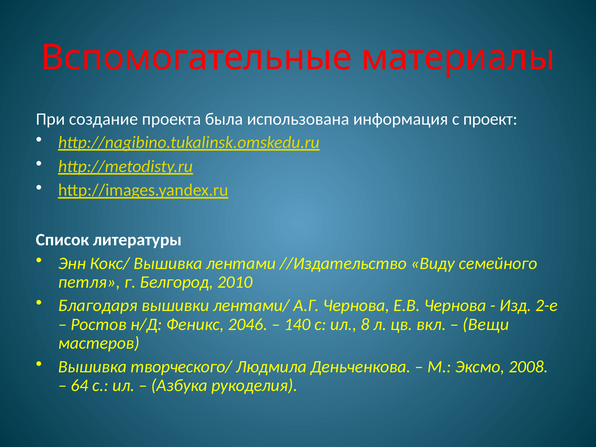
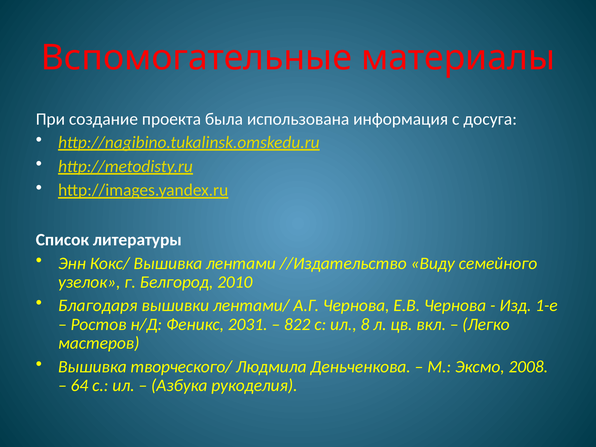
проект: проект -> досуга
петля: петля -> узелок
2-е: 2-е -> 1-е
2046: 2046 -> 2031
140: 140 -> 822
Вещи: Вещи -> Легко
